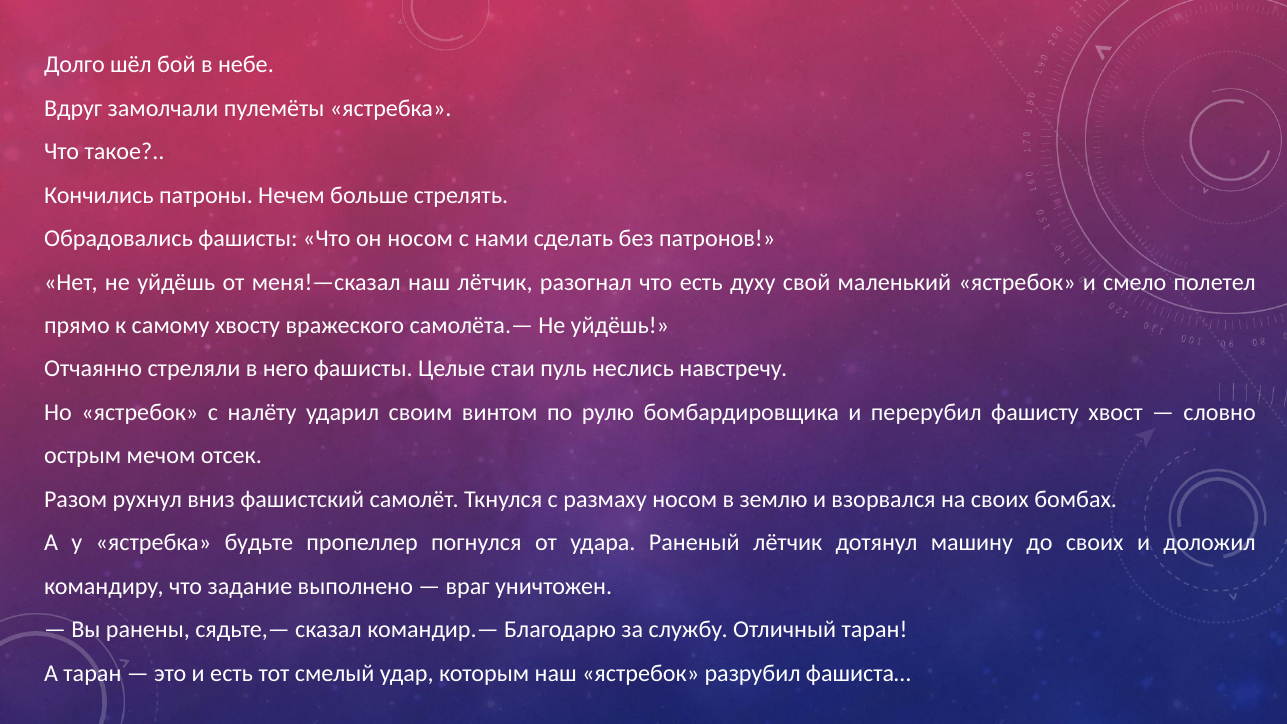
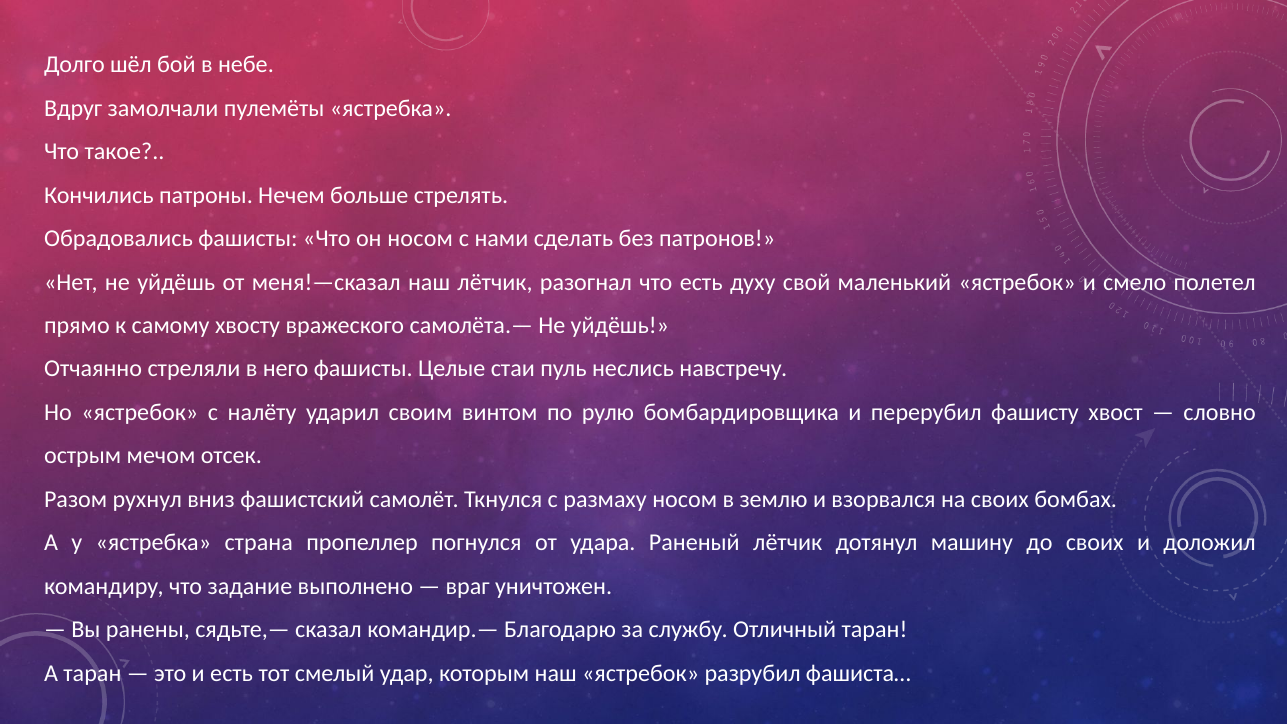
будьте: будьте -> страна
